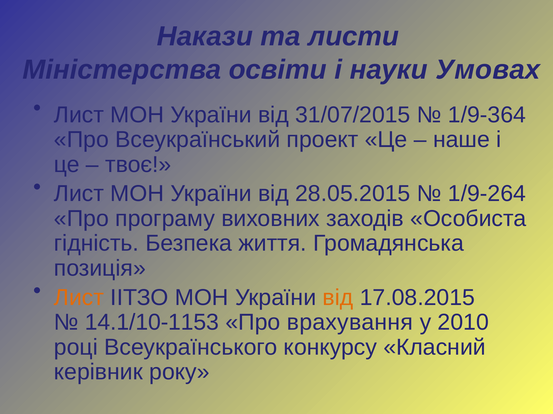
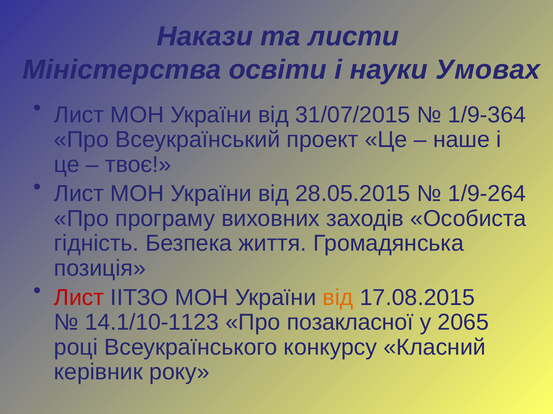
Лист at (79, 298) colour: orange -> red
14.1/10-1153: 14.1/10-1153 -> 14.1/10-1123
врахування: врахування -> позакласної
2010: 2010 -> 2065
